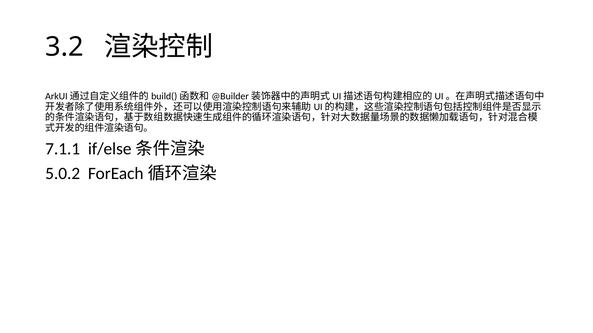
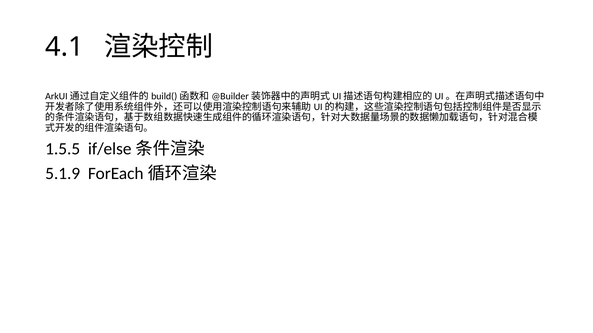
3.2: 3.2 -> 4.1
7.1.1: 7.1.1 -> 1.5.5
5.0.2: 5.0.2 -> 5.1.9
